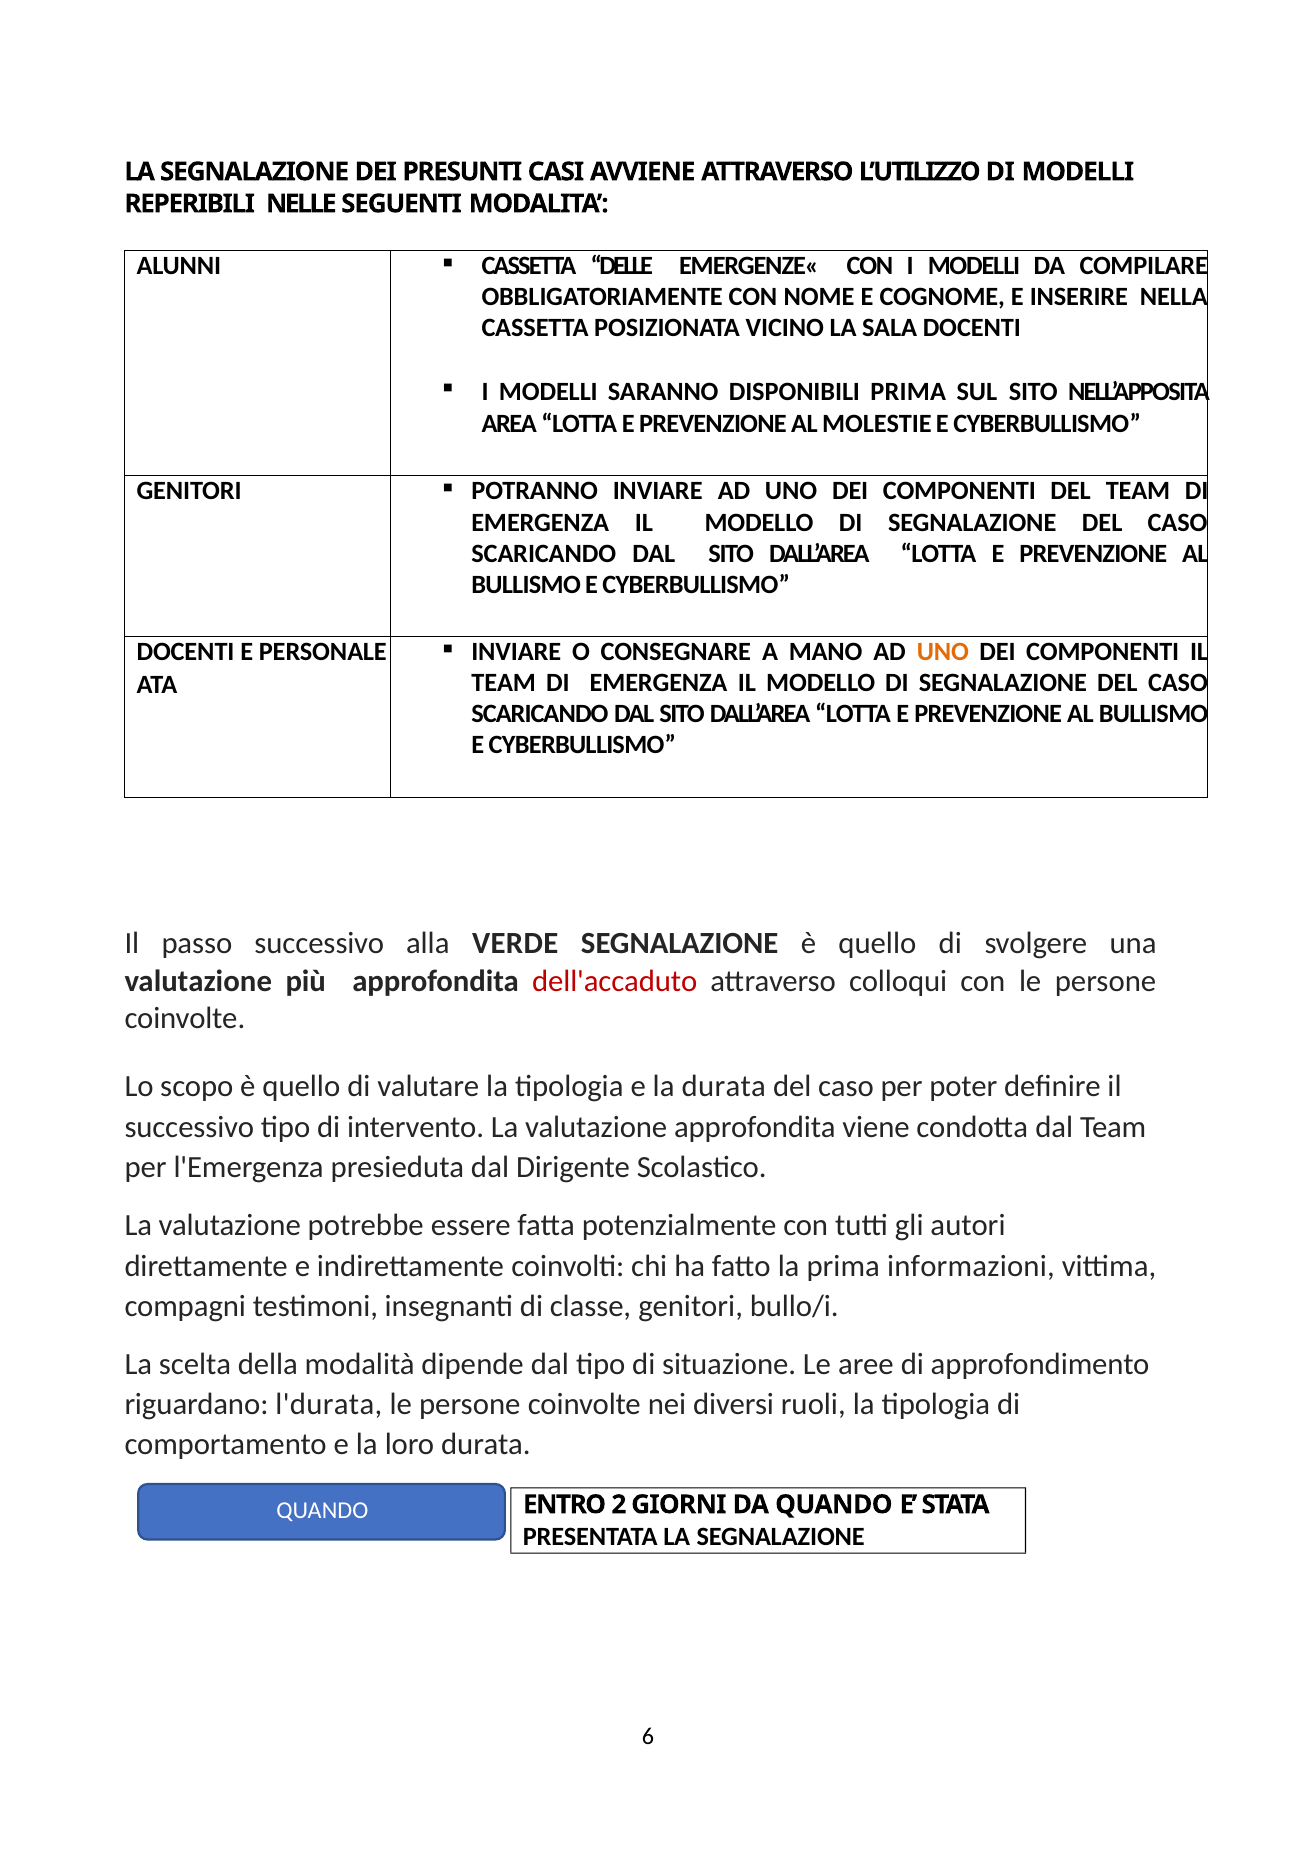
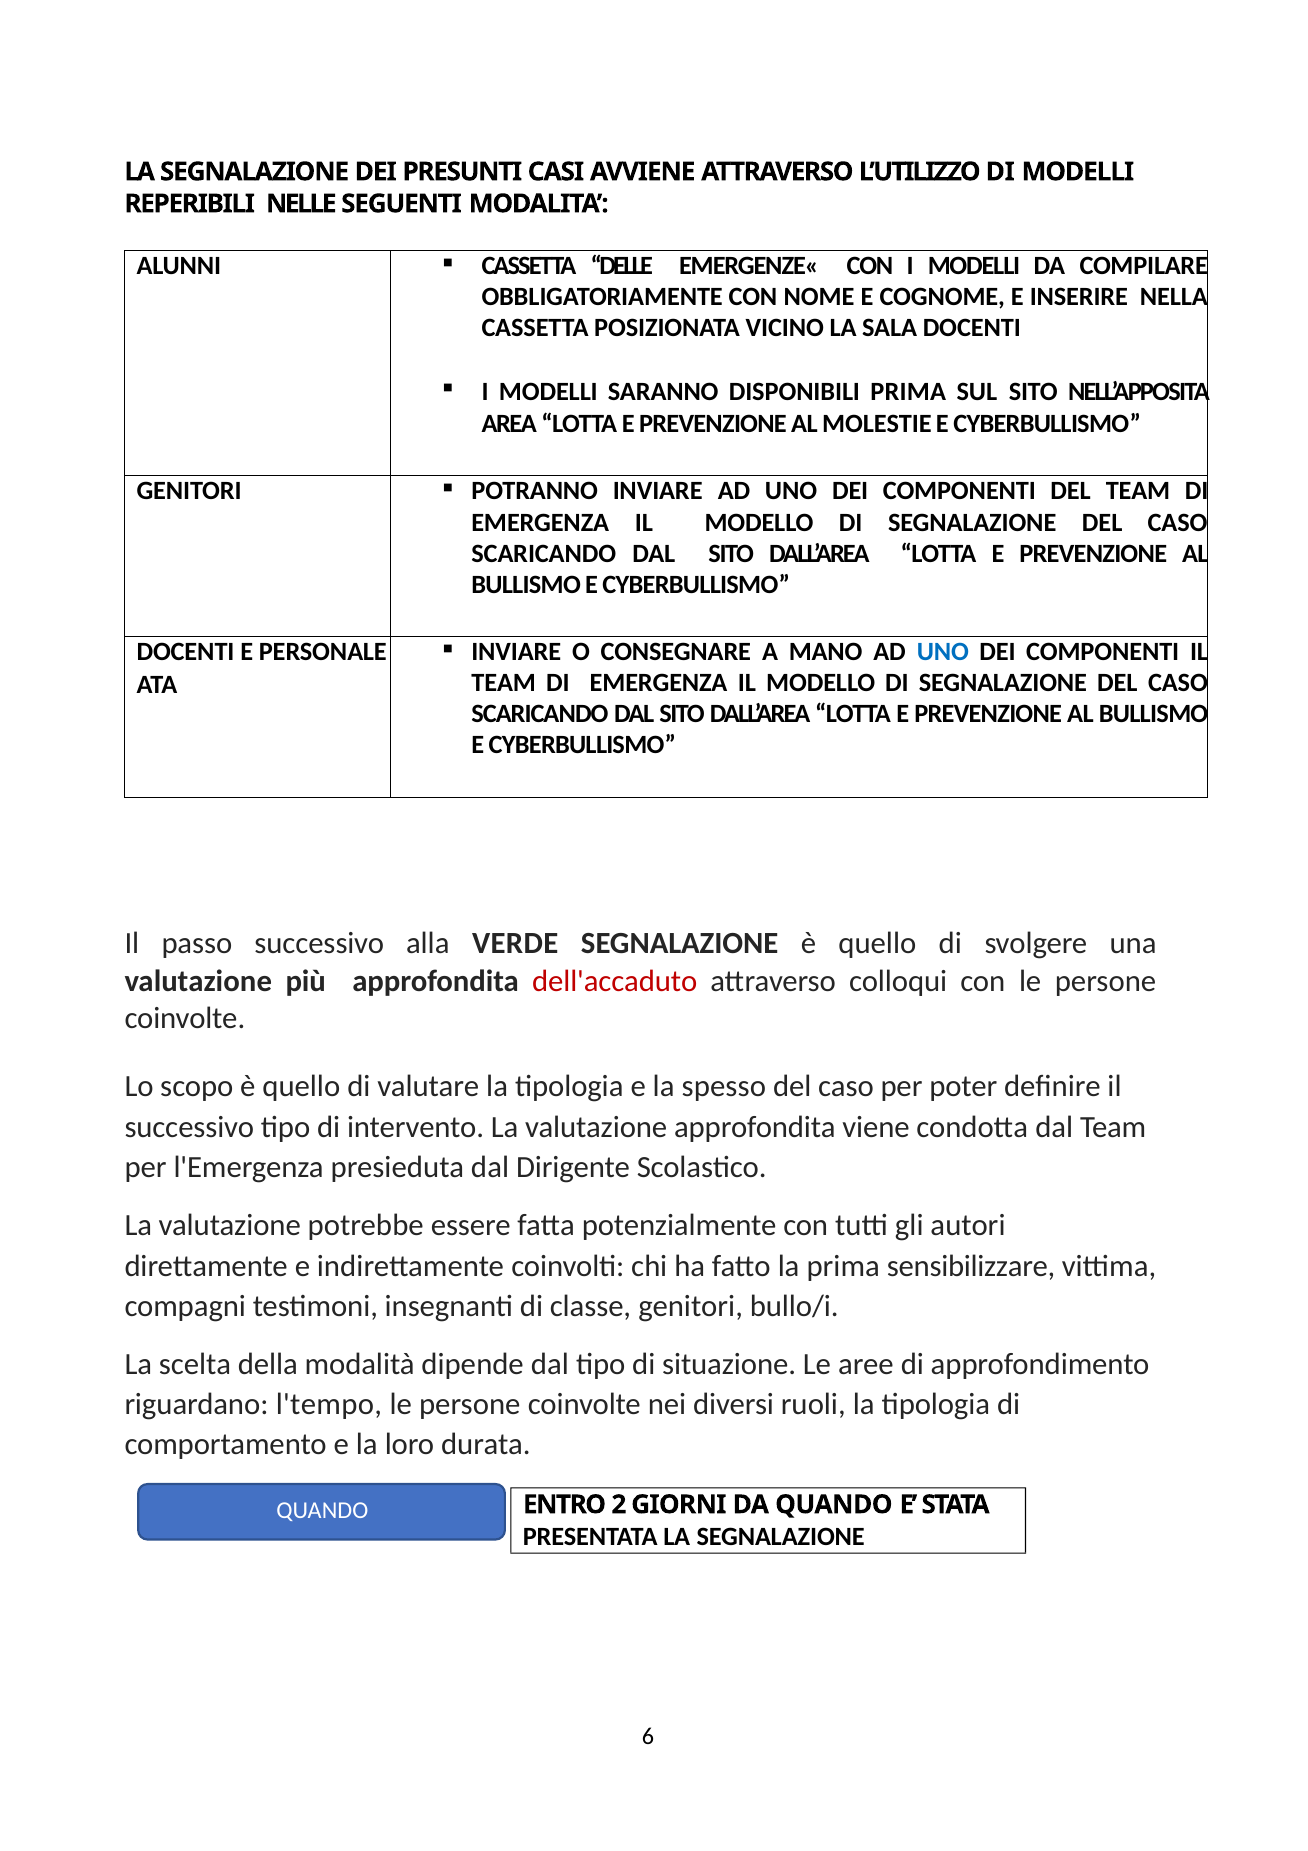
UNO at (943, 652) colour: orange -> blue
la durata: durata -> spesso
informazioni: informazioni -> sensibilizzare
l'durata: l'durata -> l'tempo
